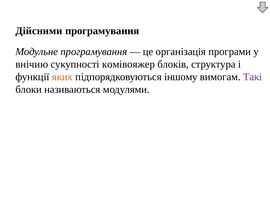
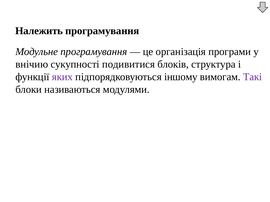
Дійсними: Дійсними -> Належить
комівояжер: комівояжер -> подивитися
яких colour: orange -> purple
